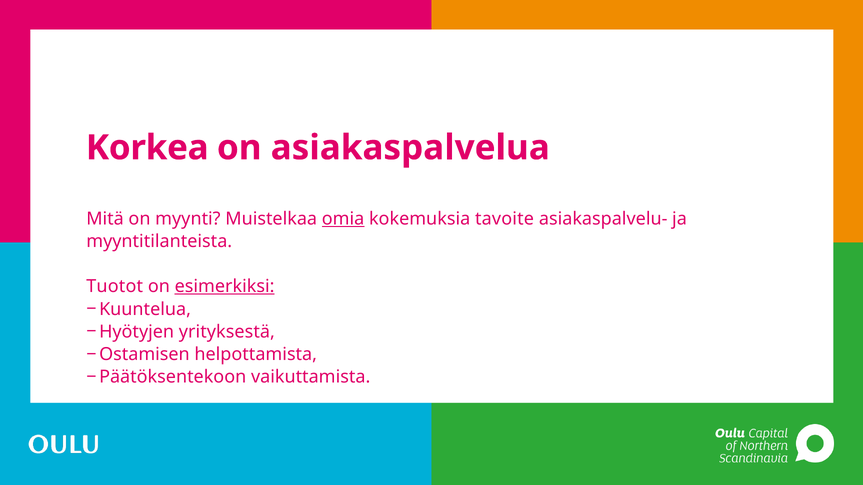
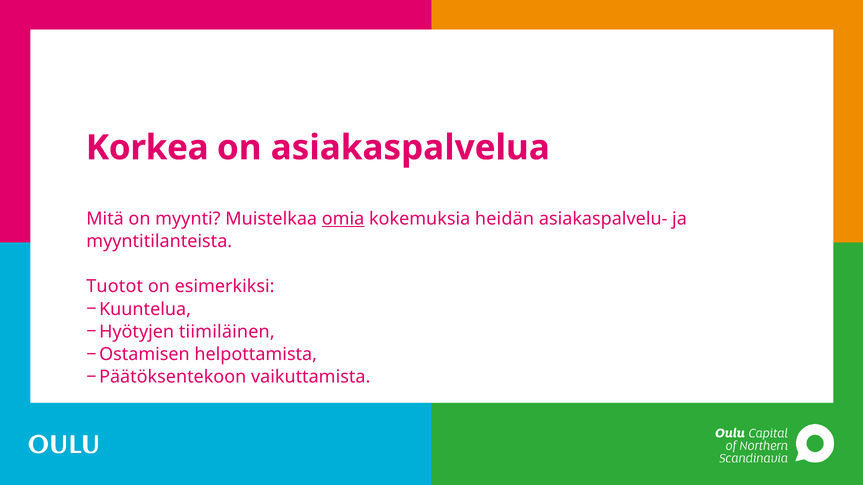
tavoite: tavoite -> heidän
esimerkiksi underline: present -> none
yrityksestä: yrityksestä -> tiimiläinen
